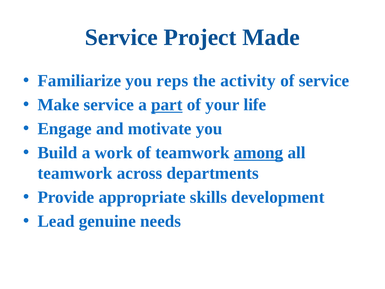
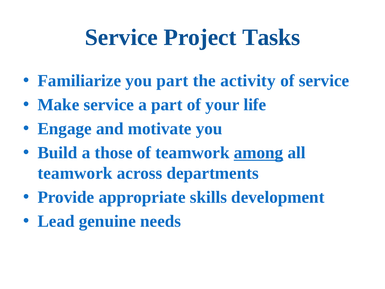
Made: Made -> Tasks
you reps: reps -> part
part at (167, 105) underline: present -> none
work: work -> those
